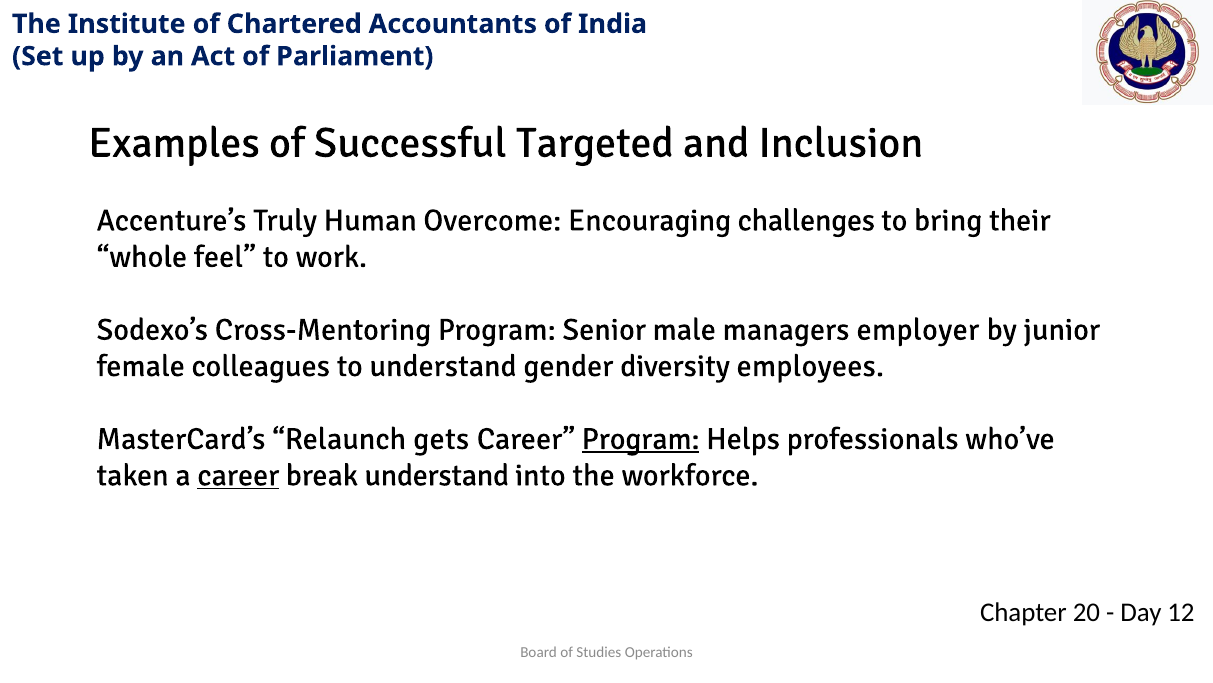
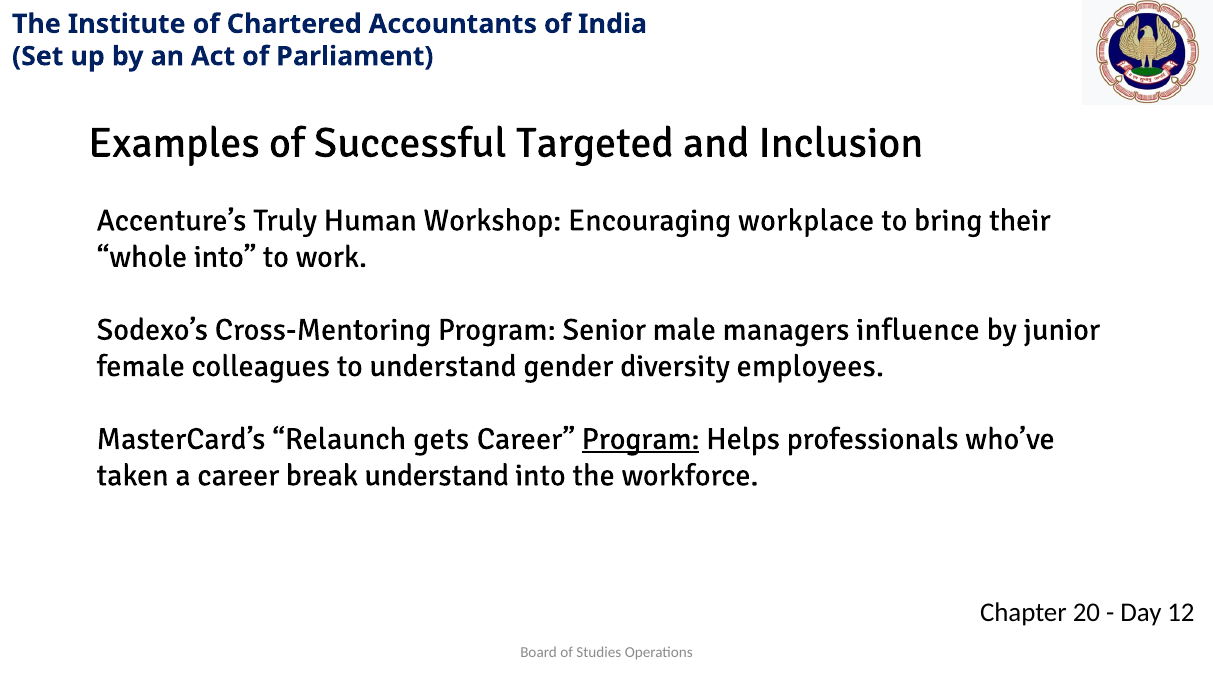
Overcome: Overcome -> Workshop
challenges: challenges -> workplace
whole feel: feel -> into
employer: employer -> influence
career at (238, 475) underline: present -> none
